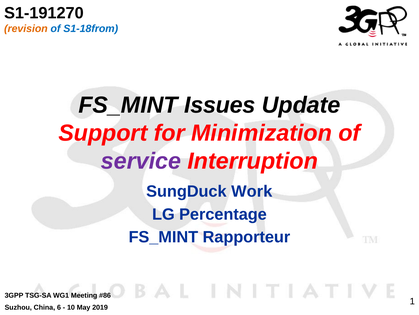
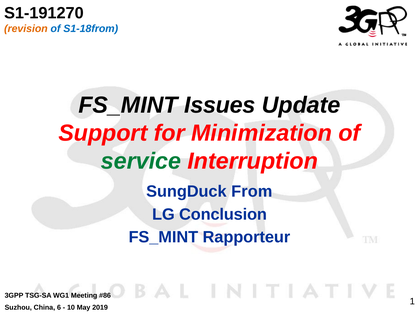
service colour: purple -> green
Work: Work -> From
Percentage: Percentage -> Conclusion
